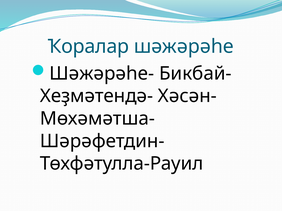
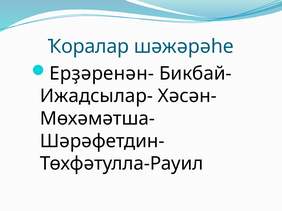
Шәжәрәһе-: Шәжәрәһе- -> Ерҙәренән-
Хеҙмәтендә-: Хеҙмәтендә- -> Ижадсылар-
